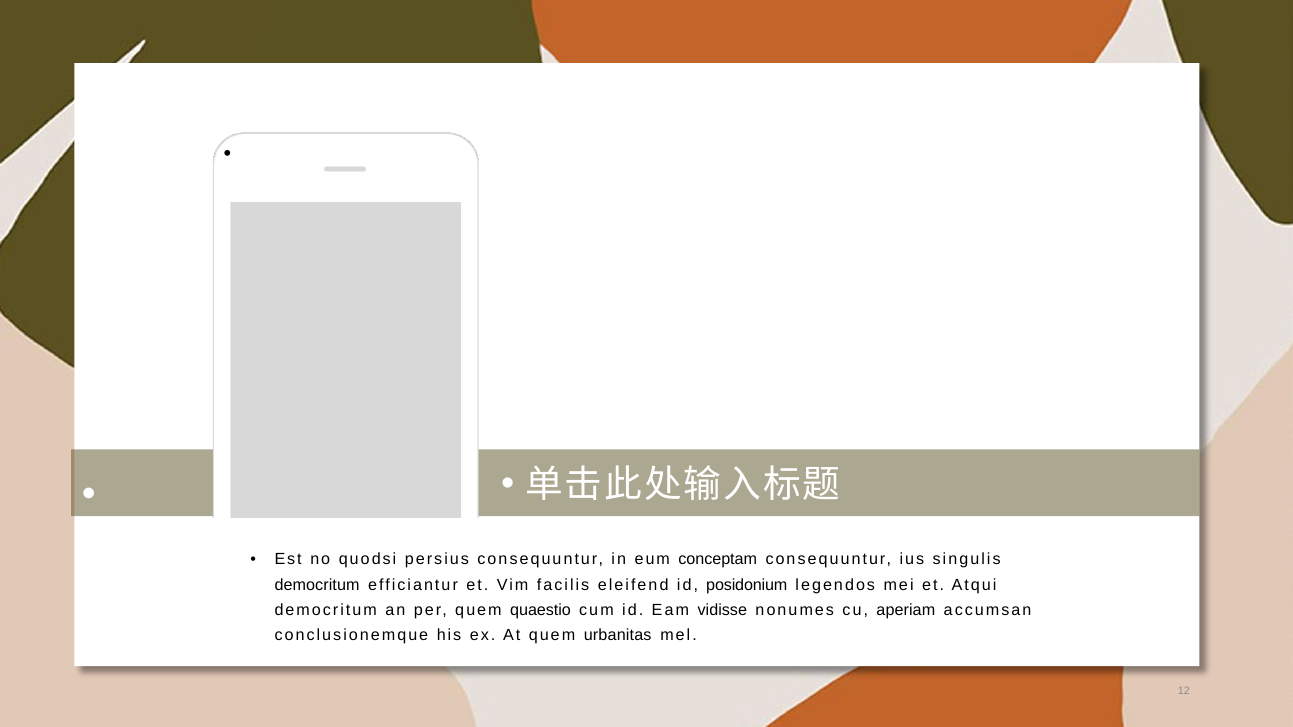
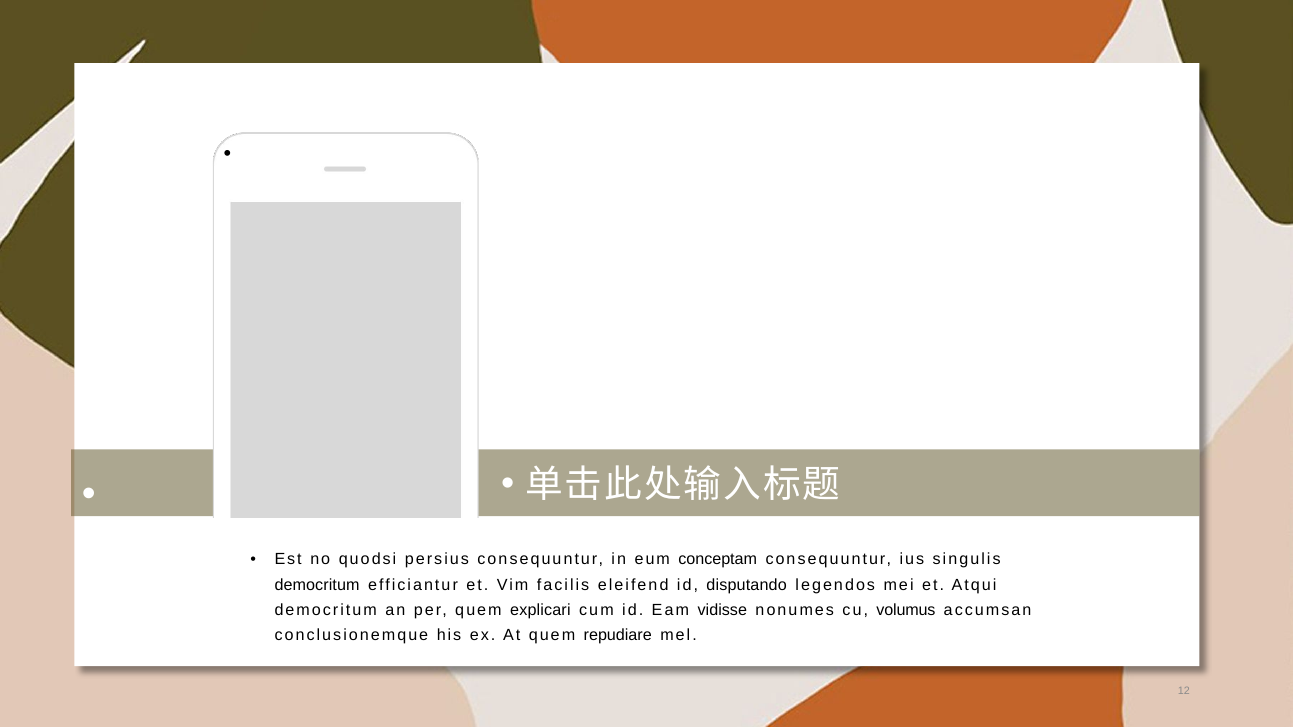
posidonium: posidonium -> disputando
quaestio: quaestio -> explicari
aperiam: aperiam -> volumus
urbanitas: urbanitas -> repudiare
